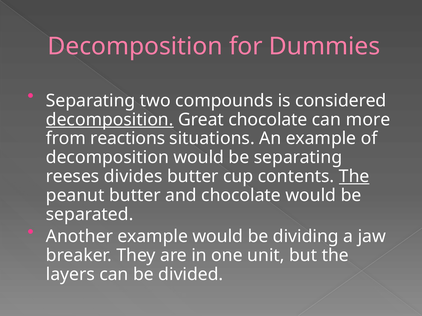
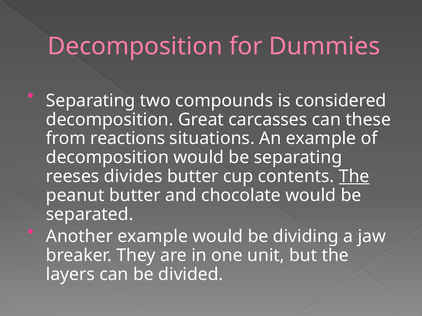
decomposition at (110, 120) underline: present -> none
Great chocolate: chocolate -> carcasses
more: more -> these
